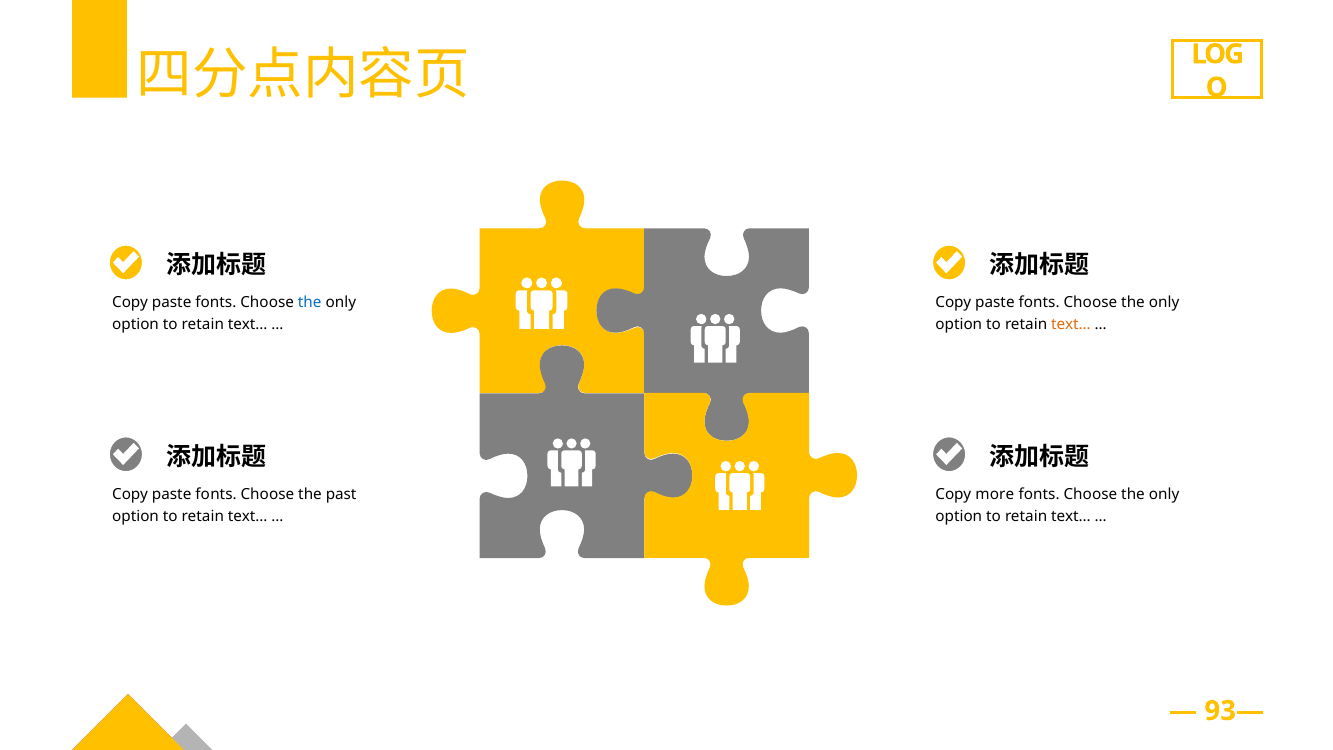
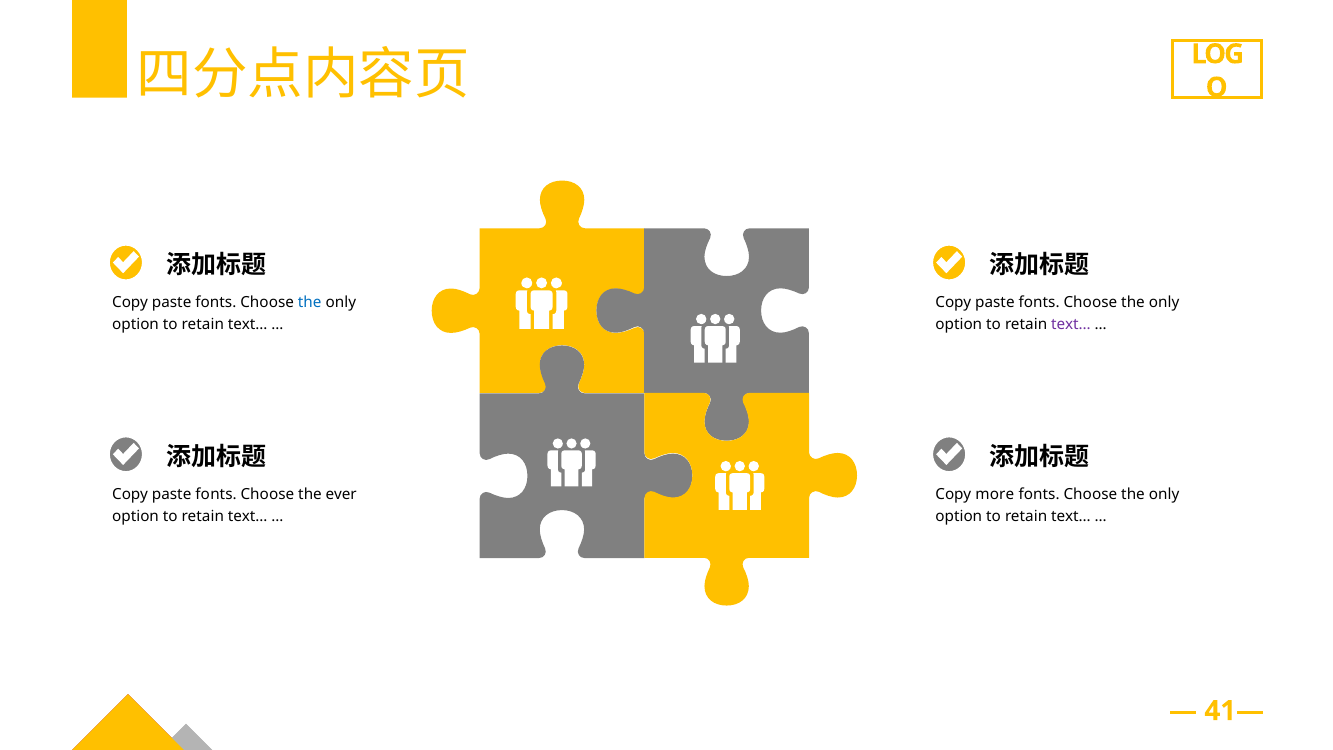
text… at (1071, 325) colour: orange -> purple
past: past -> ever
93—: 93— -> 41—
